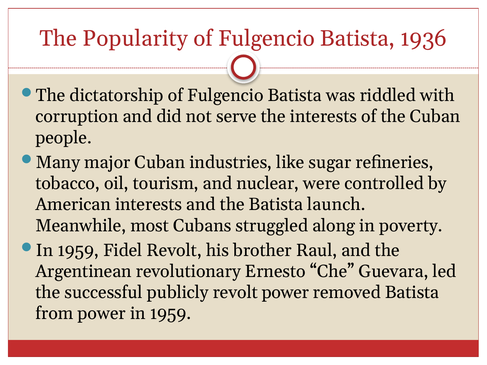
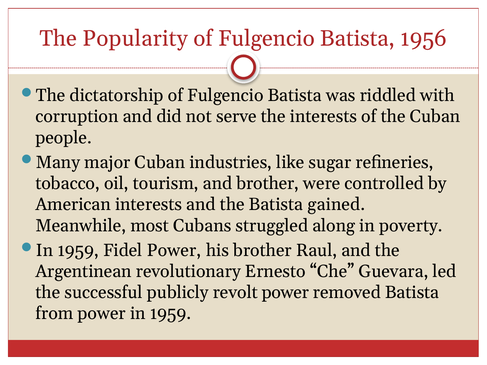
1936: 1936 -> 1956
and nuclear: nuclear -> brother
launch: launch -> gained
Fidel Revolt: Revolt -> Power
